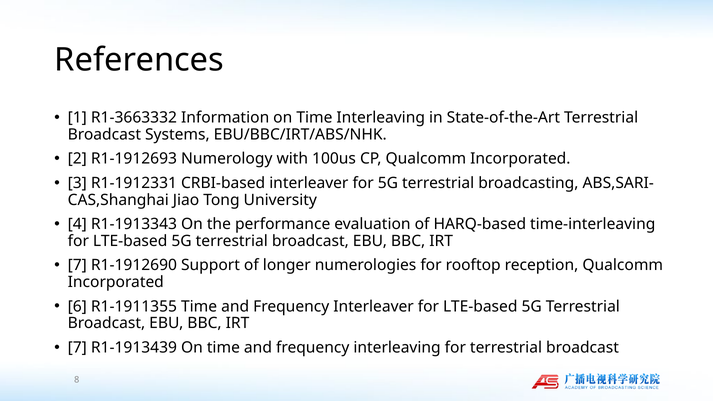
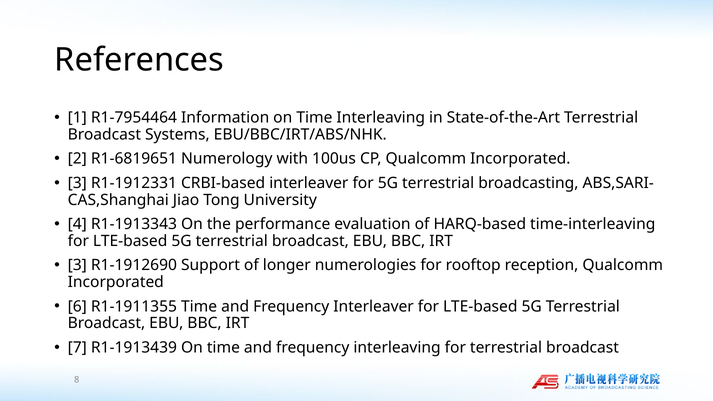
R1-3663332: R1-3663332 -> R1-7954464
R1-1912693: R1-1912693 -> R1-6819651
7 at (77, 265): 7 -> 3
